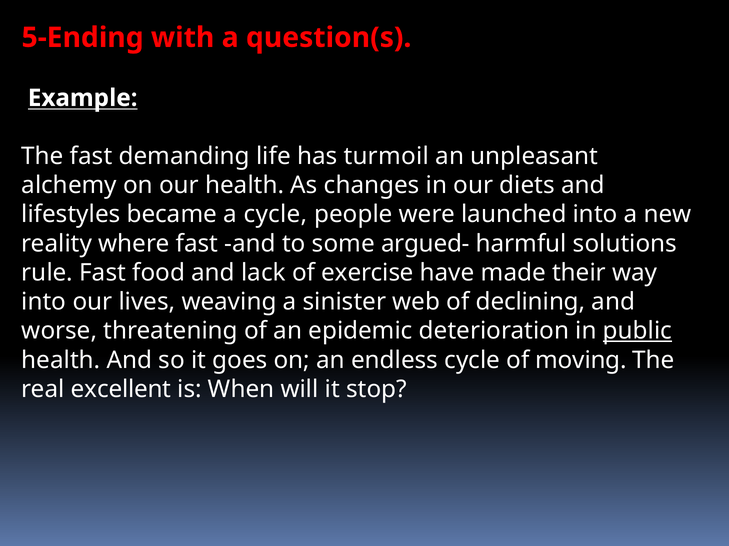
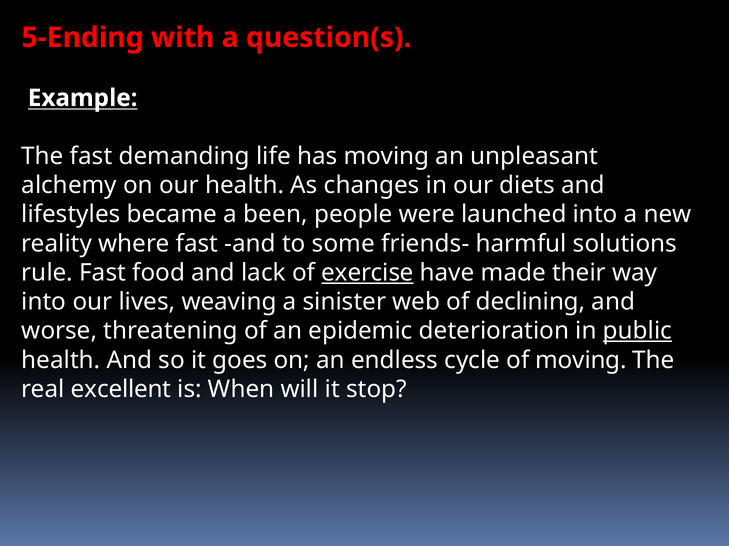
has turmoil: turmoil -> moving
a cycle: cycle -> been
argued-: argued- -> friends-
exercise underline: none -> present
